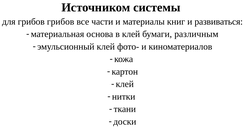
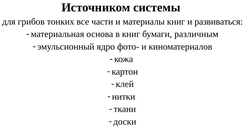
грибов грибов: грибов -> тонких
в клей: клей -> книг
эмульсионный клей: клей -> ядро
